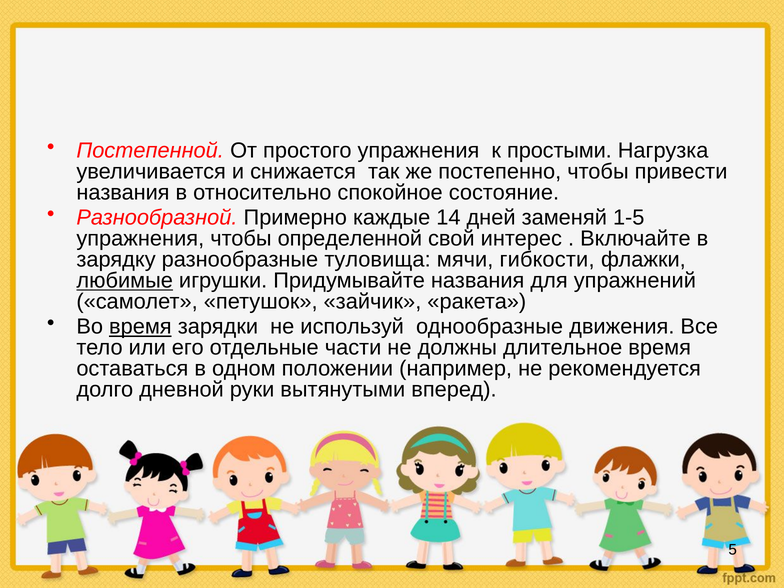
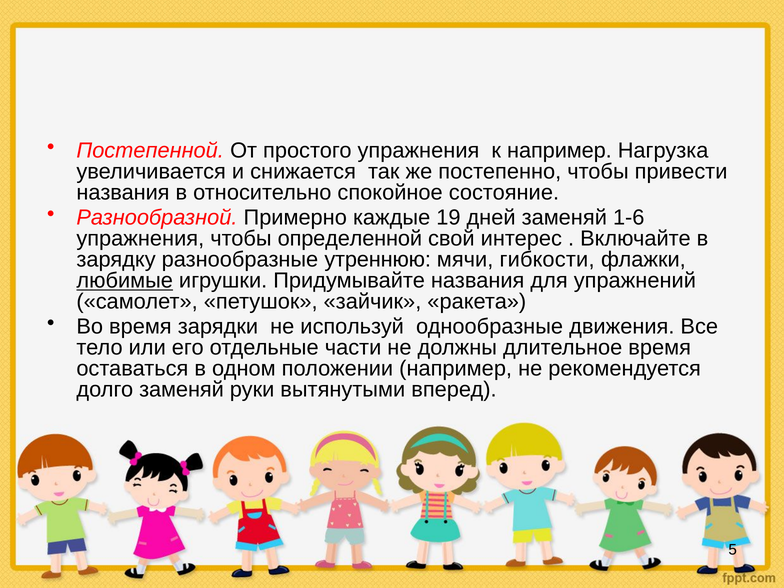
к простыми: простыми -> например
14: 14 -> 19
1-5: 1-5 -> 1-6
туловища: туловища -> утреннюю
время at (140, 327) underline: present -> none
долго дневной: дневной -> заменяй
